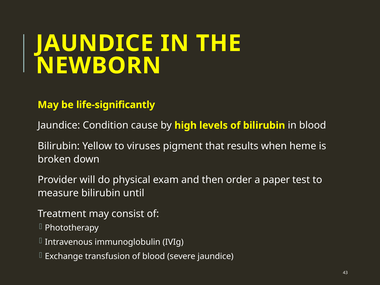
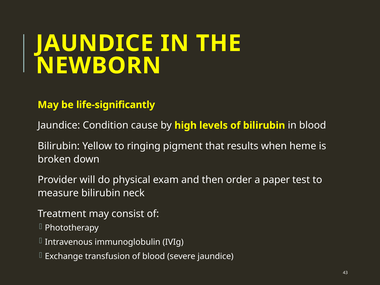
viruses: viruses -> ringing
until: until -> neck
